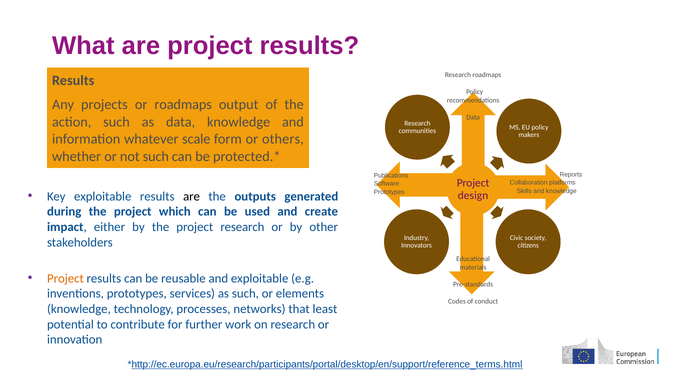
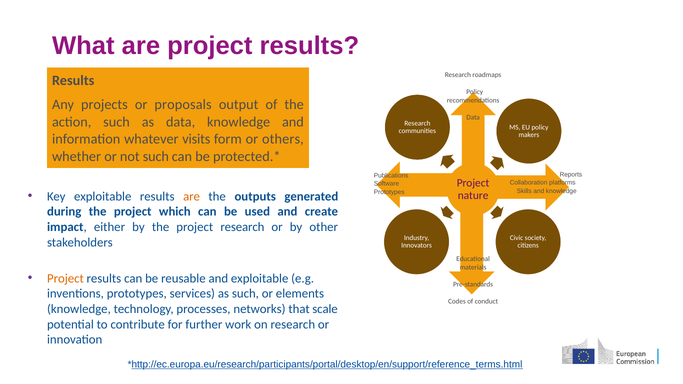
or roadmaps: roadmaps -> proposals
scale: scale -> visits
are at (192, 196) colour: black -> orange
design: design -> nature
least: least -> scale
